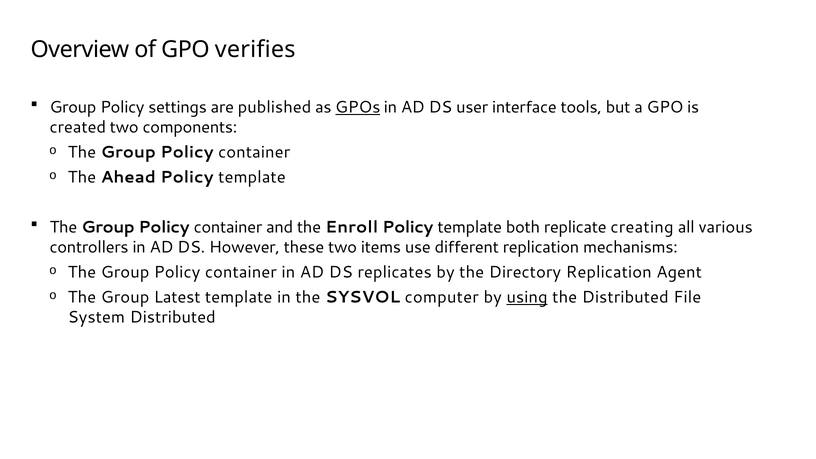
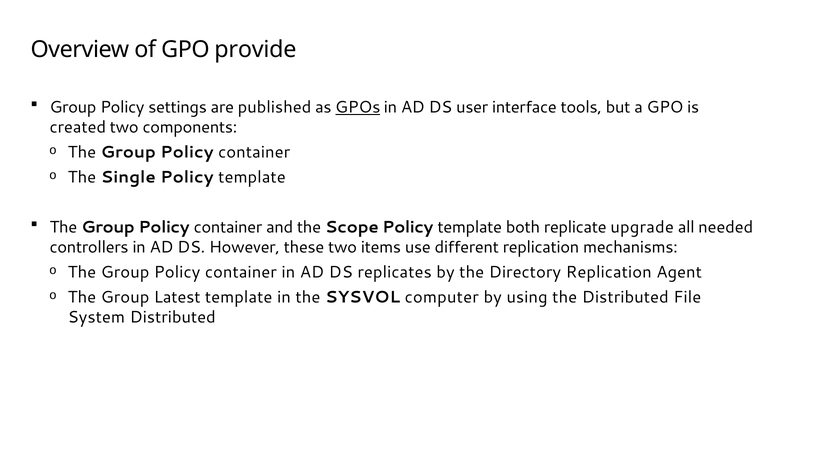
verifies: verifies -> provide
Ahead: Ahead -> Single
Enroll: Enroll -> Scope
creating: creating -> upgrade
various: various -> needed
using underline: present -> none
